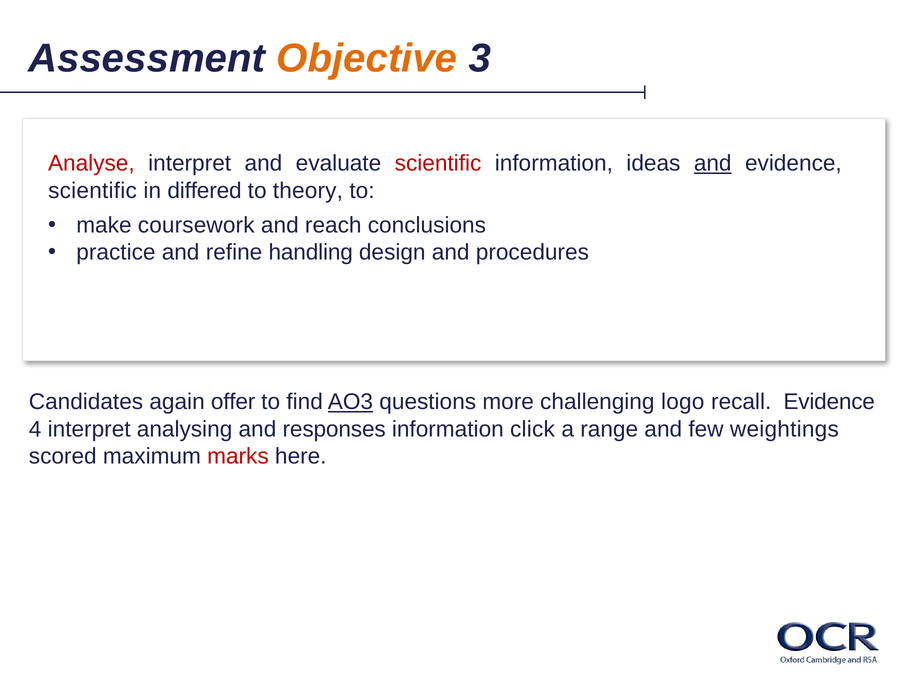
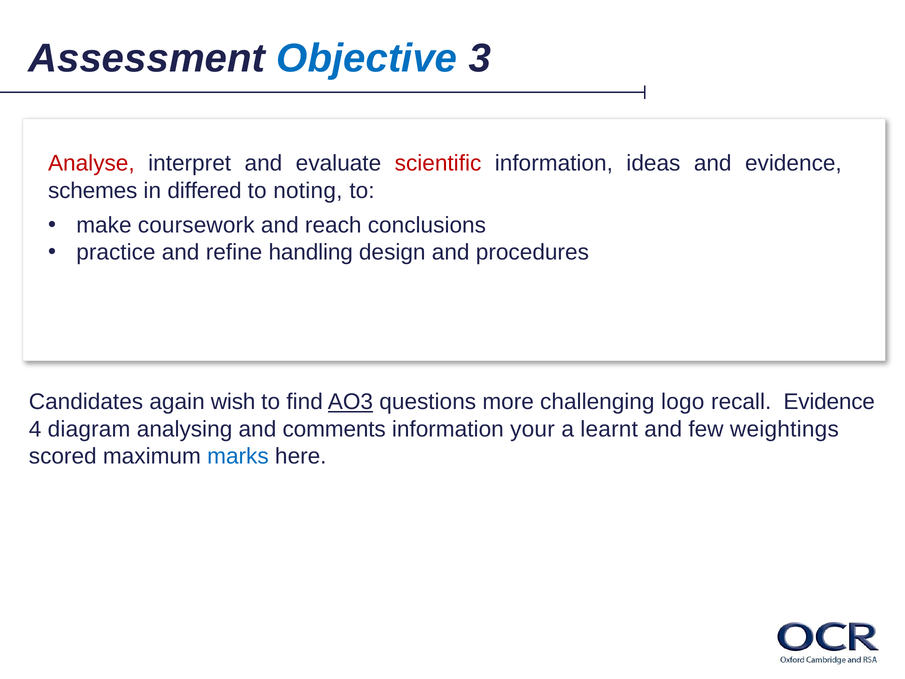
Objective colour: orange -> blue
and at (713, 163) underline: present -> none
scientific at (93, 191): scientific -> schemes
theory: theory -> noting
offer: offer -> wish
4 interpret: interpret -> diagram
responses: responses -> comments
click: click -> your
range: range -> learnt
marks colour: red -> blue
